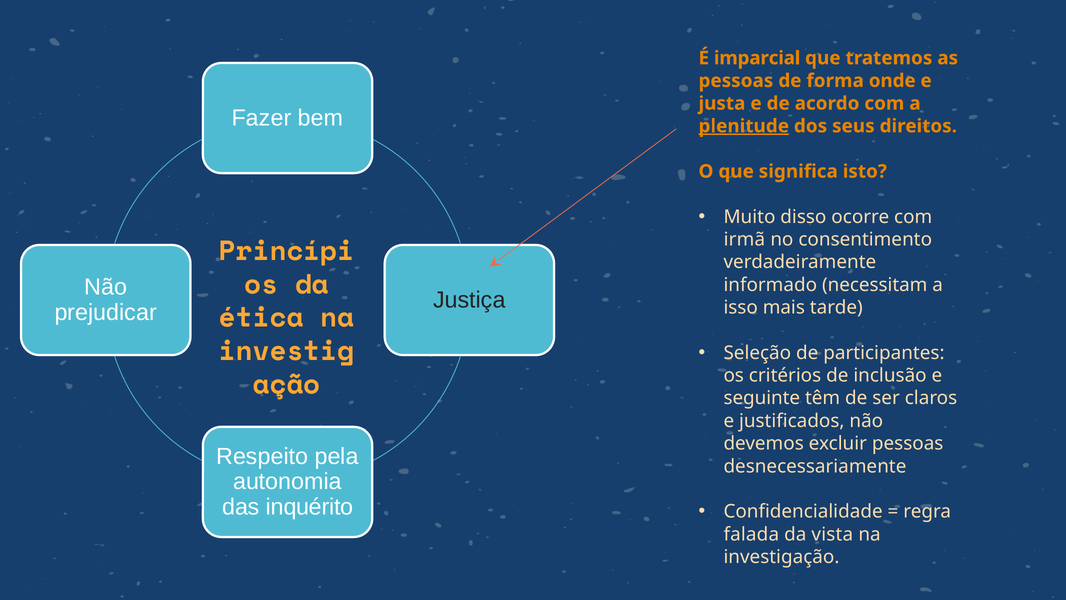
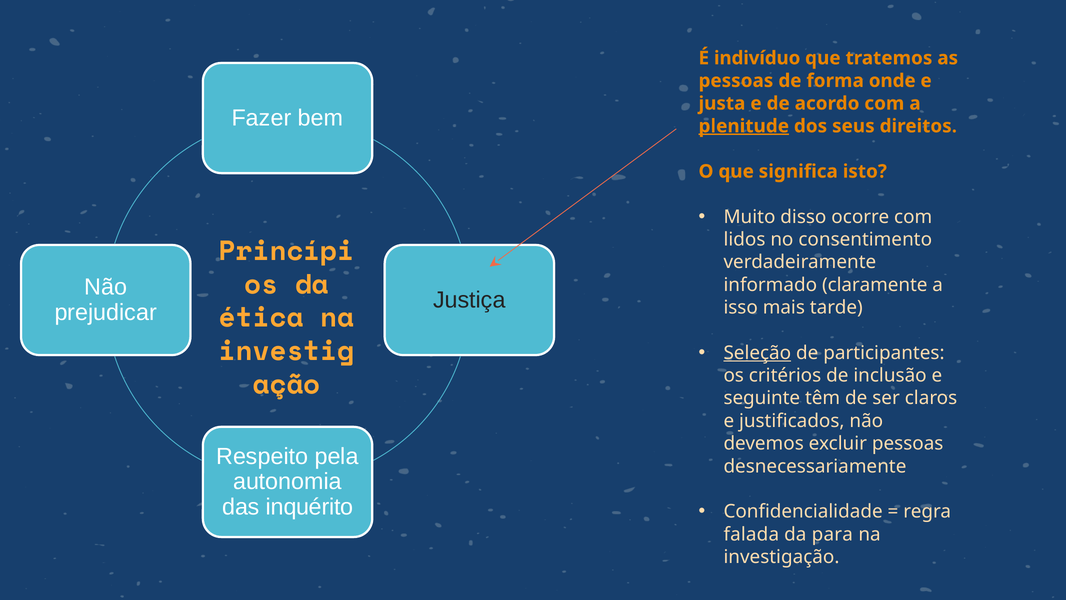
imparcial: imparcial -> indivíduo
irmã: irmã -> lidos
necessitam: necessitam -> claramente
Seleção underline: none -> present
vista: vista -> para
